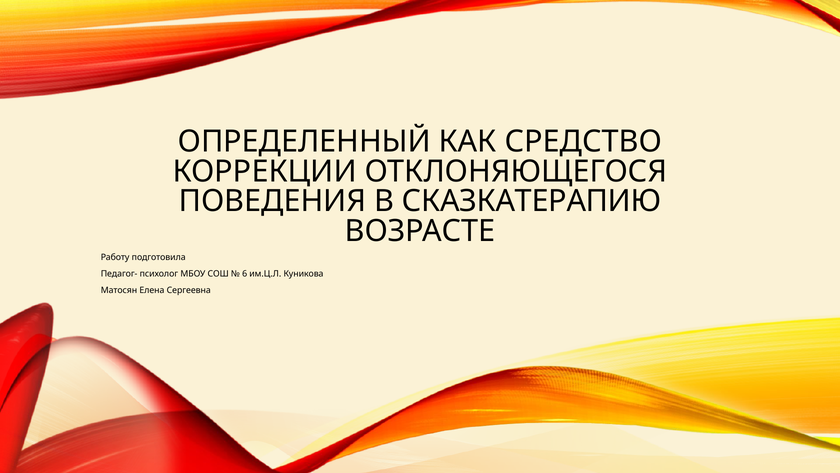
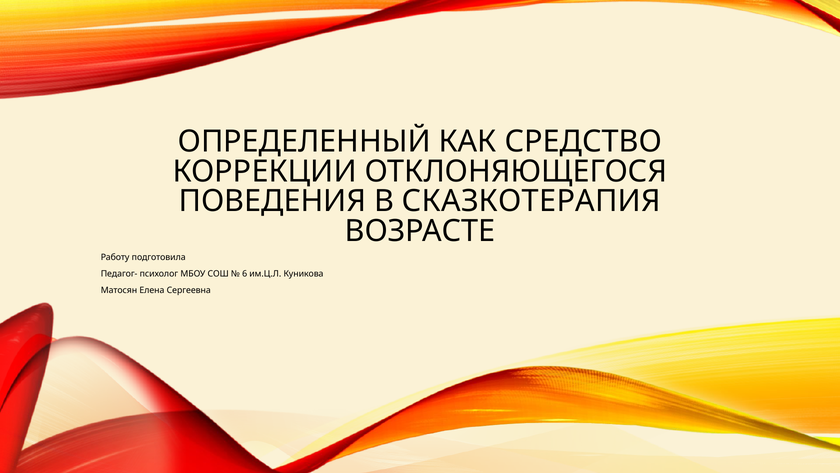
СКАЗКАТЕРАПИЮ: СКАЗКАТЕРАПИЮ -> СКАЗКОТЕРАПИЯ
